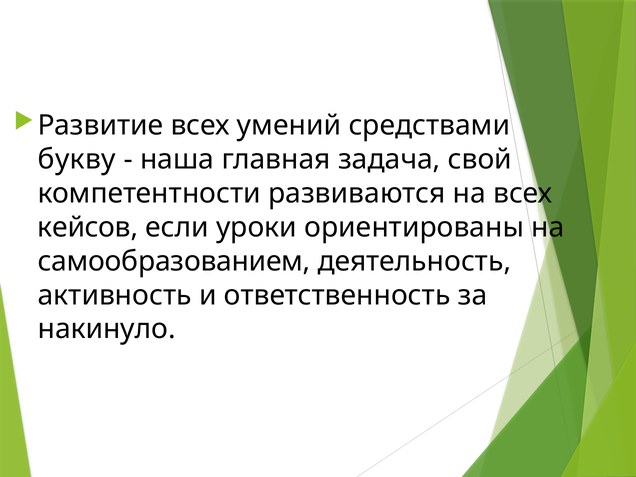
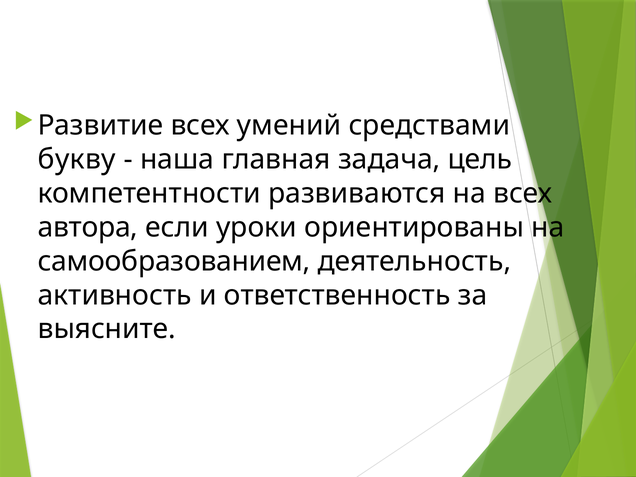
свой: свой -> цель
кейсов: кейсов -> автора
накинуло: накинуло -> выясните
